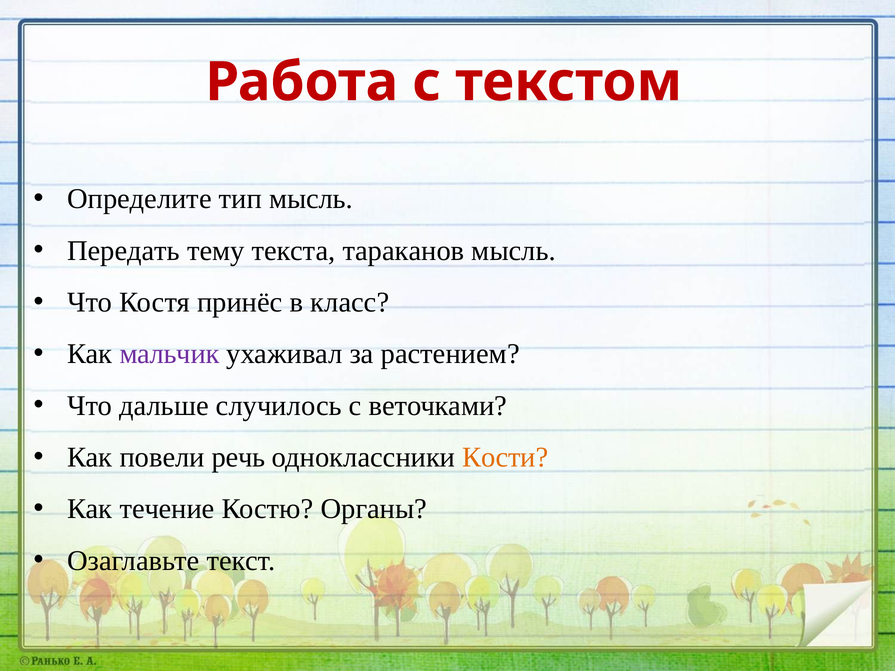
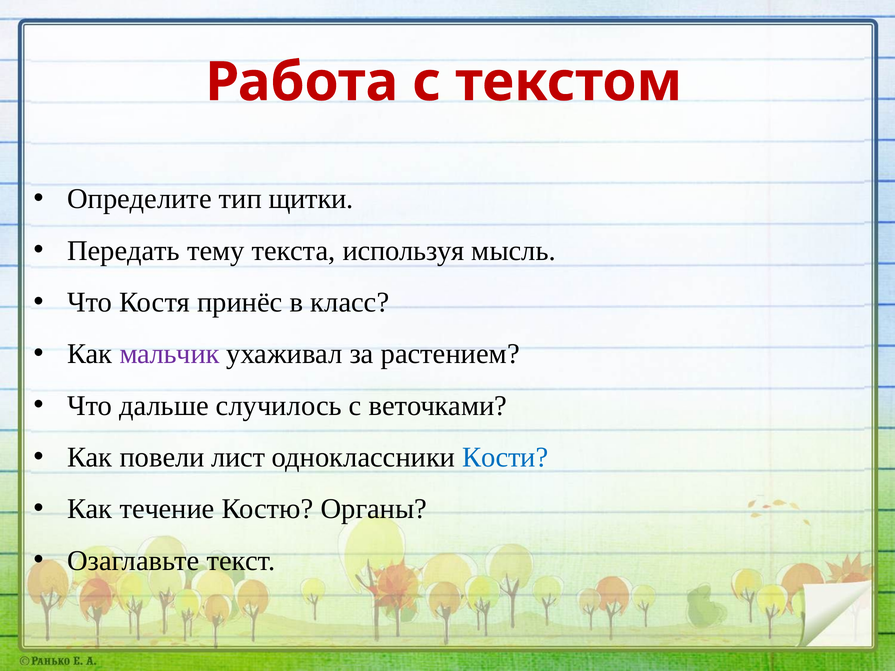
тип мысль: мысль -> щитки
тараканов: тараканов -> используя
речь: речь -> лист
Кости colour: orange -> blue
